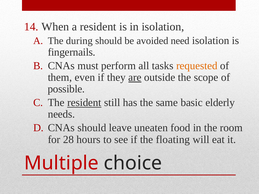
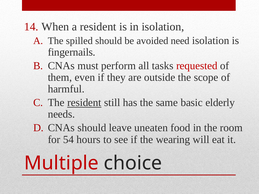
during: during -> spilled
requested colour: orange -> red
are underline: present -> none
possible: possible -> harmful
28: 28 -> 54
floating: floating -> wearing
